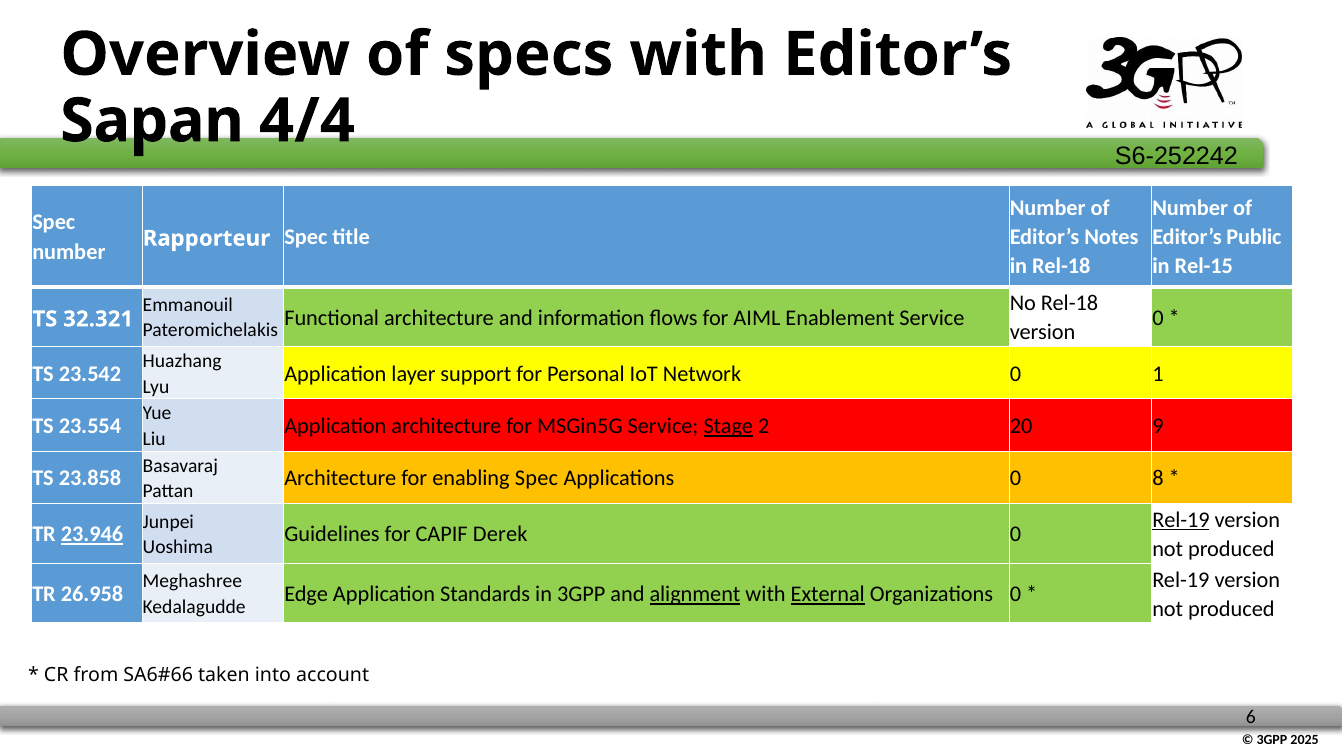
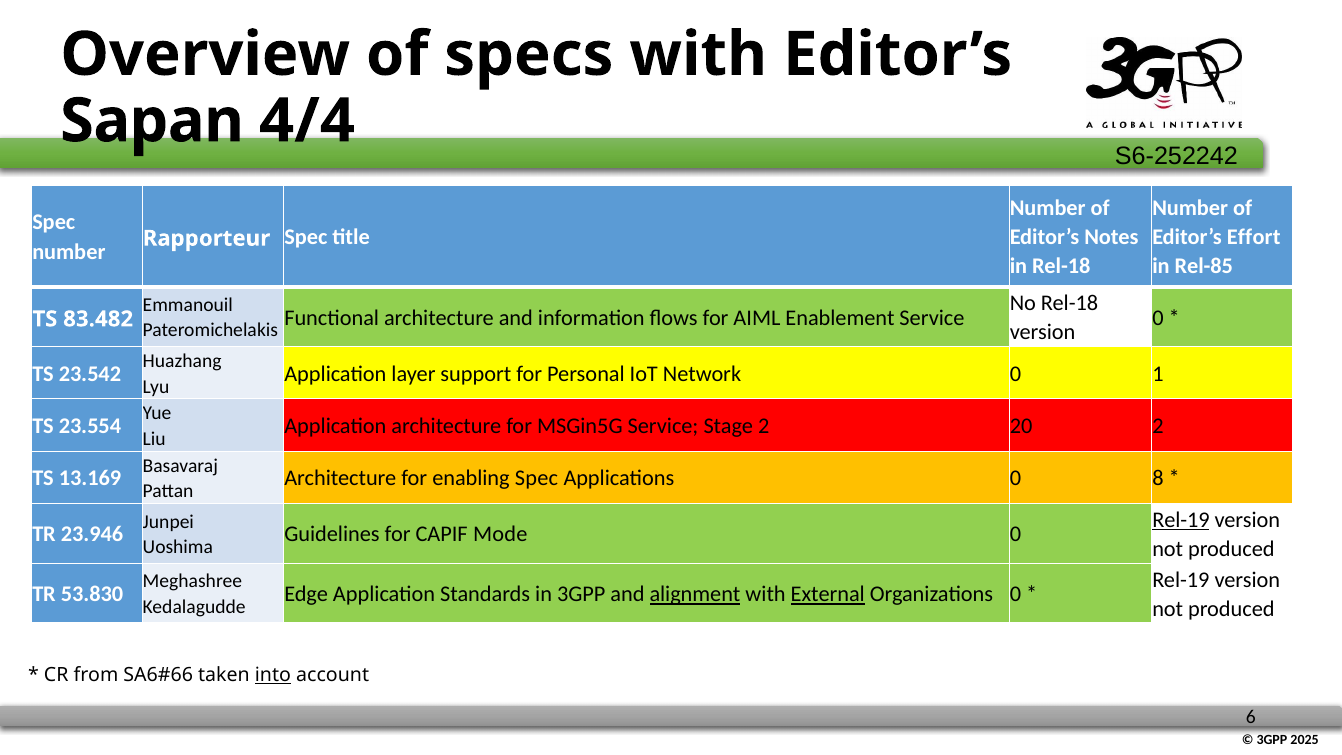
Public: Public -> Effort
Rel-15: Rel-15 -> Rel-85
32.321: 32.321 -> 83.482
Stage underline: present -> none
20 9: 9 -> 2
23.858: 23.858 -> 13.169
23.946 underline: present -> none
Derek: Derek -> Mode
26.958: 26.958 -> 53.830
into underline: none -> present
